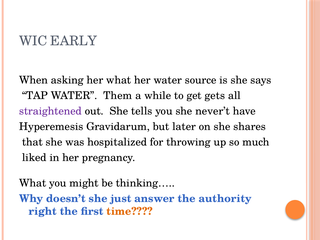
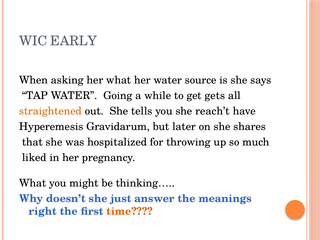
Them: Them -> Going
straightened colour: purple -> orange
never’t: never’t -> reach’t
authority: authority -> meanings
